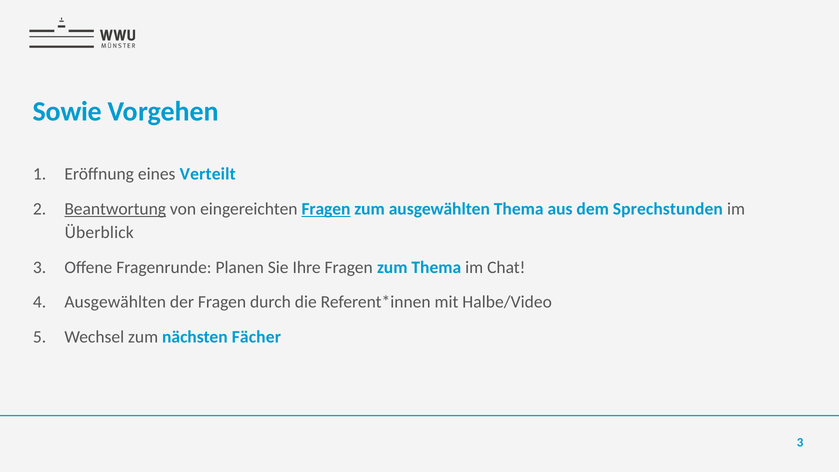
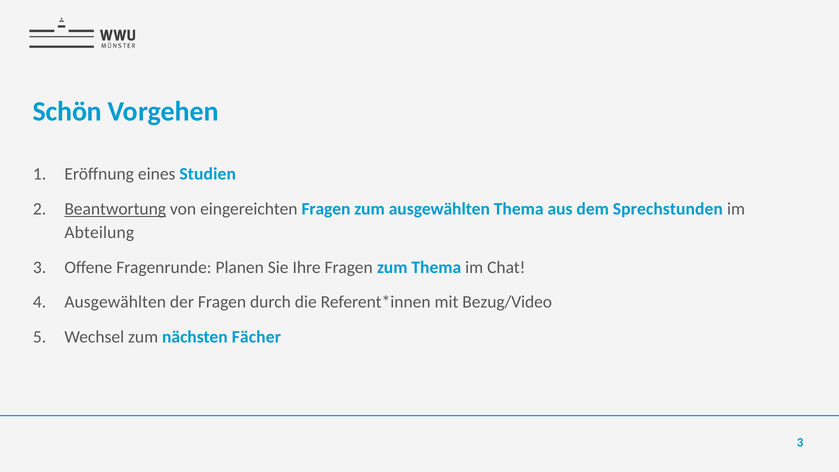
Sowie: Sowie -> Schön
Verteilt: Verteilt -> Studien
Fragen at (326, 209) underline: present -> none
Überblick: Überblick -> Abteilung
Halbe/Video: Halbe/Video -> Bezug/Video
